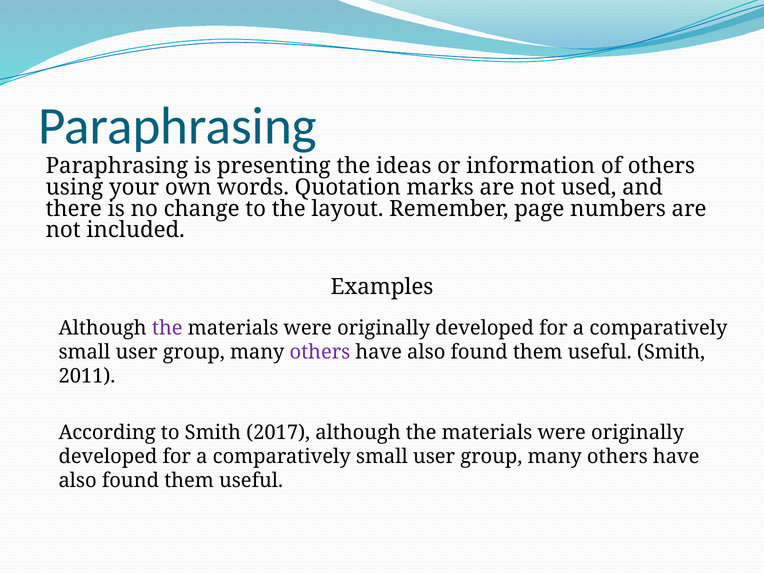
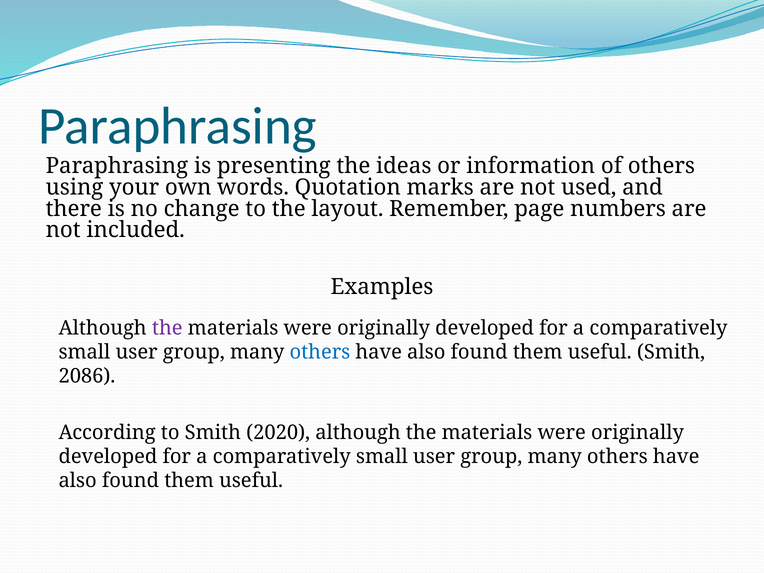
others at (320, 352) colour: purple -> blue
2011: 2011 -> 2086
2017: 2017 -> 2020
